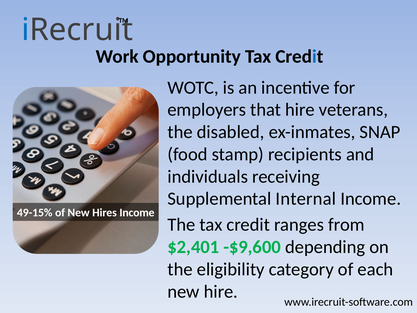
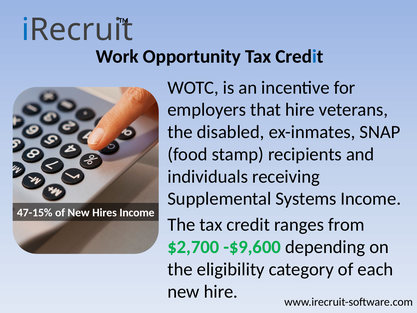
Internal: Internal -> Systems
49-15%: 49-15% -> 47-15%
$2,401: $2,401 -> $2,700
